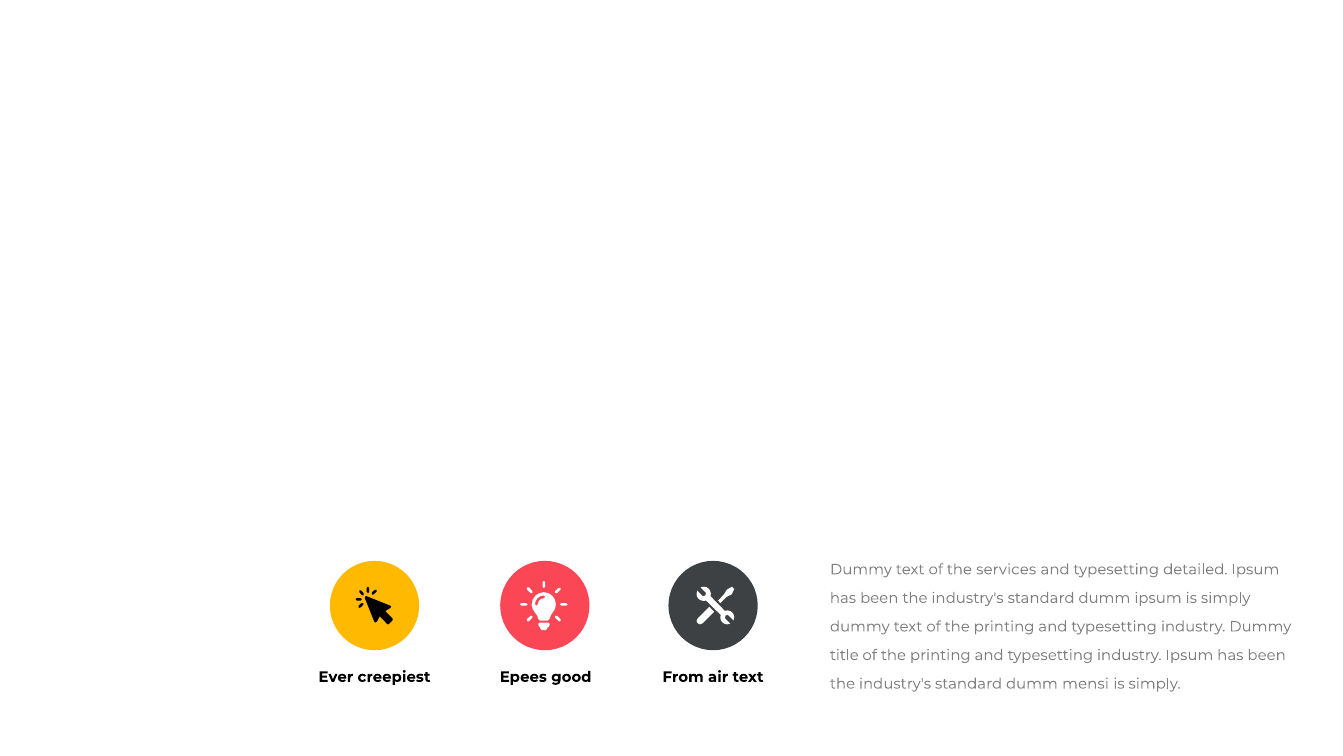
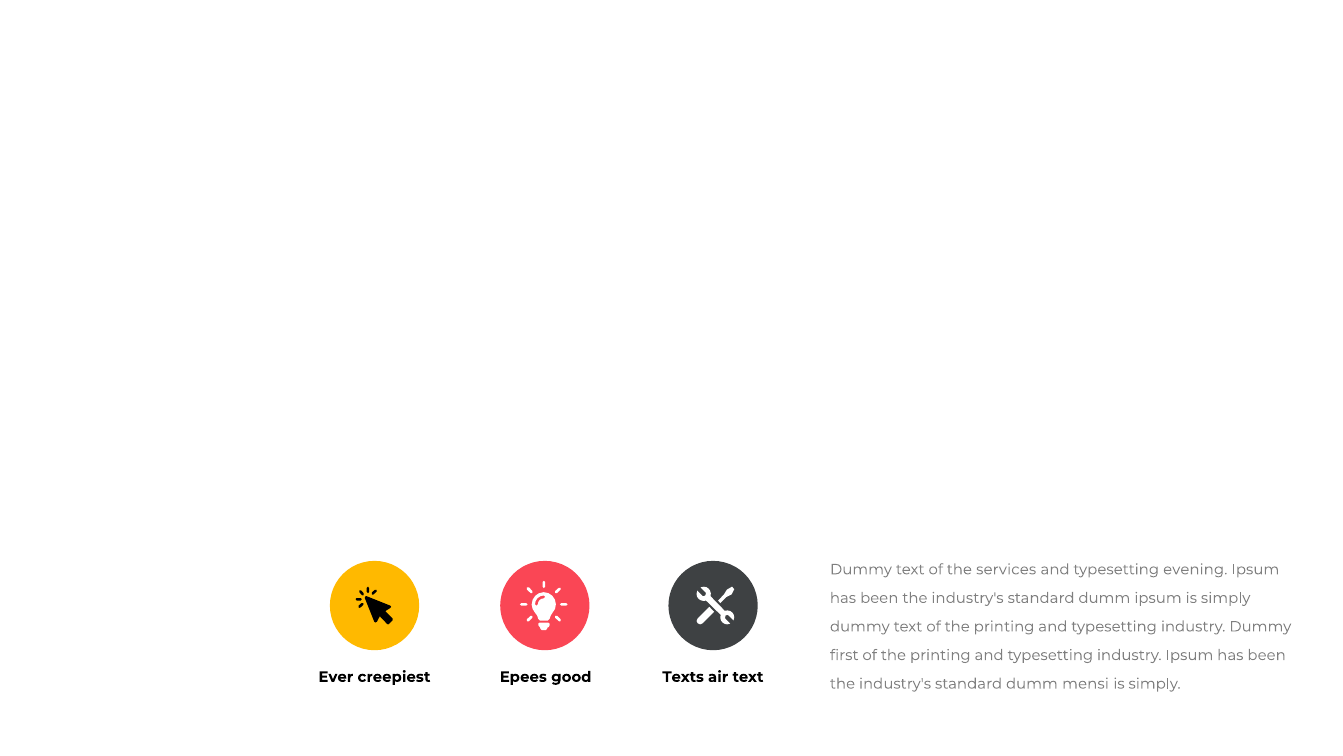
detailed: detailed -> evening
title: title -> first
From: From -> Texts
